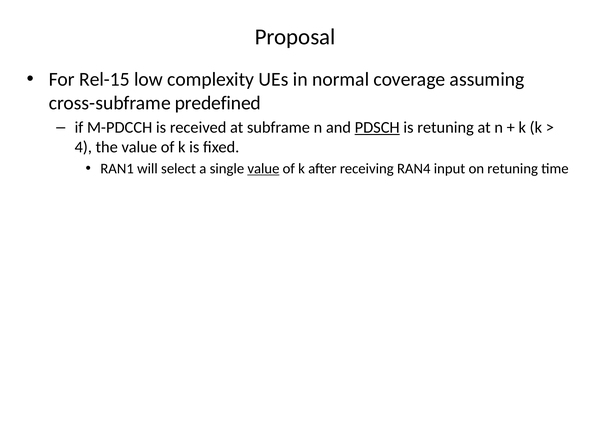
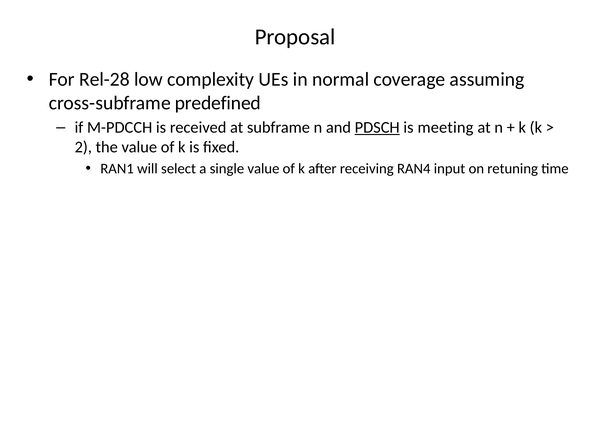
Rel-15: Rel-15 -> Rel-28
is retuning: retuning -> meeting
4: 4 -> 2
value at (263, 169) underline: present -> none
